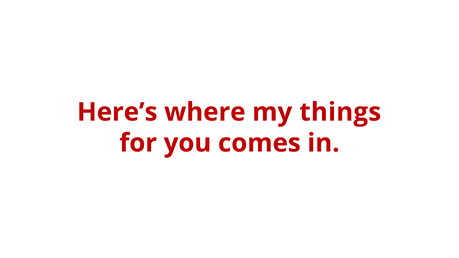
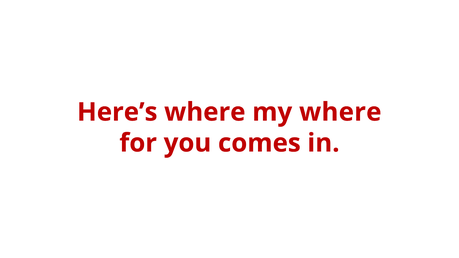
my things: things -> where
